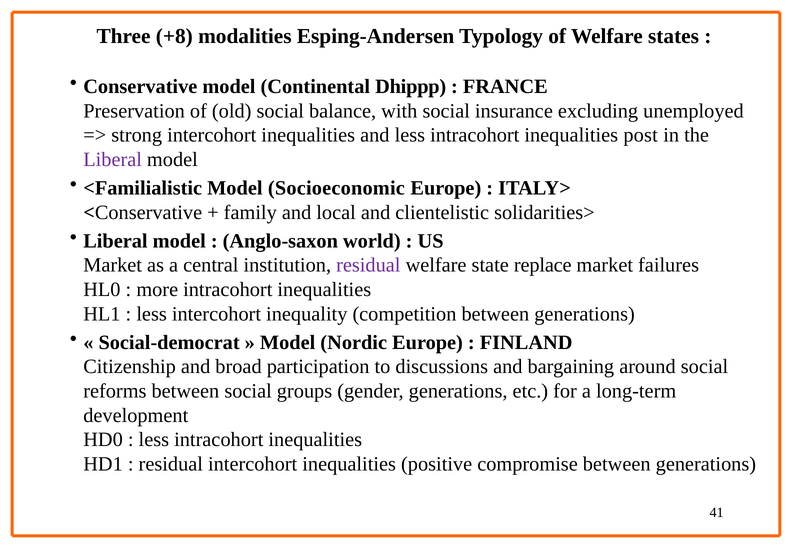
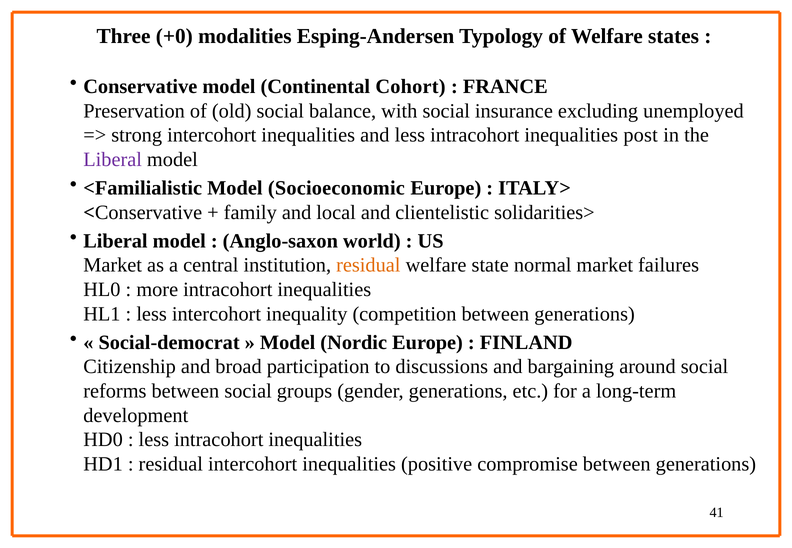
+8: +8 -> +0
Dhippp: Dhippp -> Cohort
residual at (368, 265) colour: purple -> orange
replace: replace -> normal
